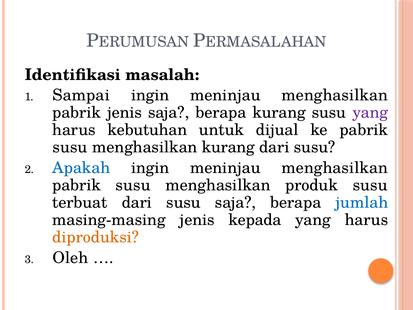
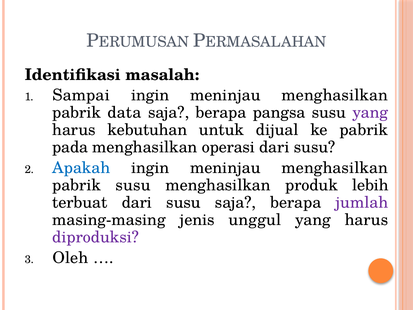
pabrik jenis: jenis -> data
berapa kurang: kurang -> pangsa
susu at (70, 147): susu -> pada
menghasilkan kurang: kurang -> operasi
produk susu: susu -> lebih
jumlah colour: blue -> purple
kepada: kepada -> unggul
diproduksi colour: orange -> purple
